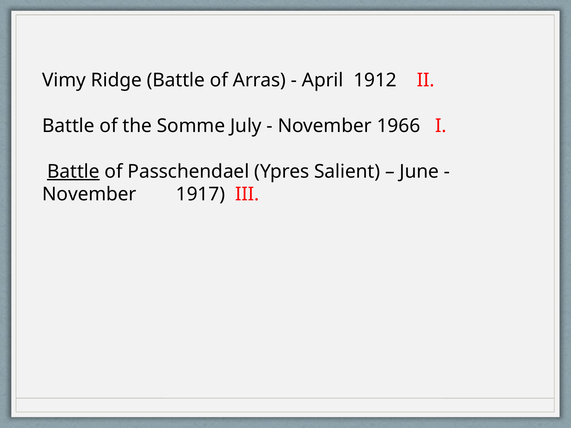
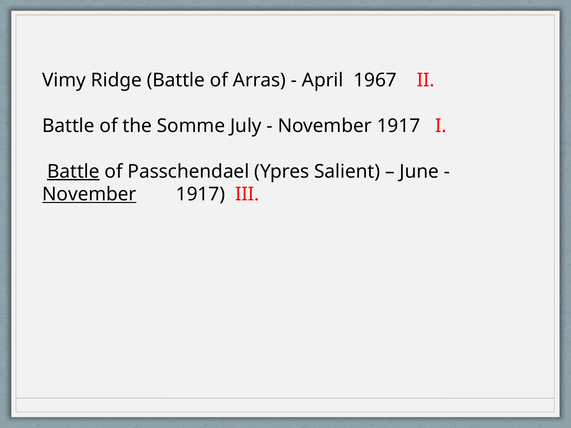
1912: 1912 -> 1967
1966 at (398, 126): 1966 -> 1917
November at (89, 194) underline: none -> present
